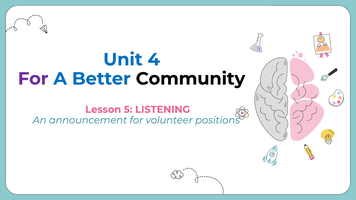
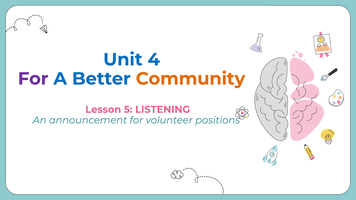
Community colour: black -> orange
